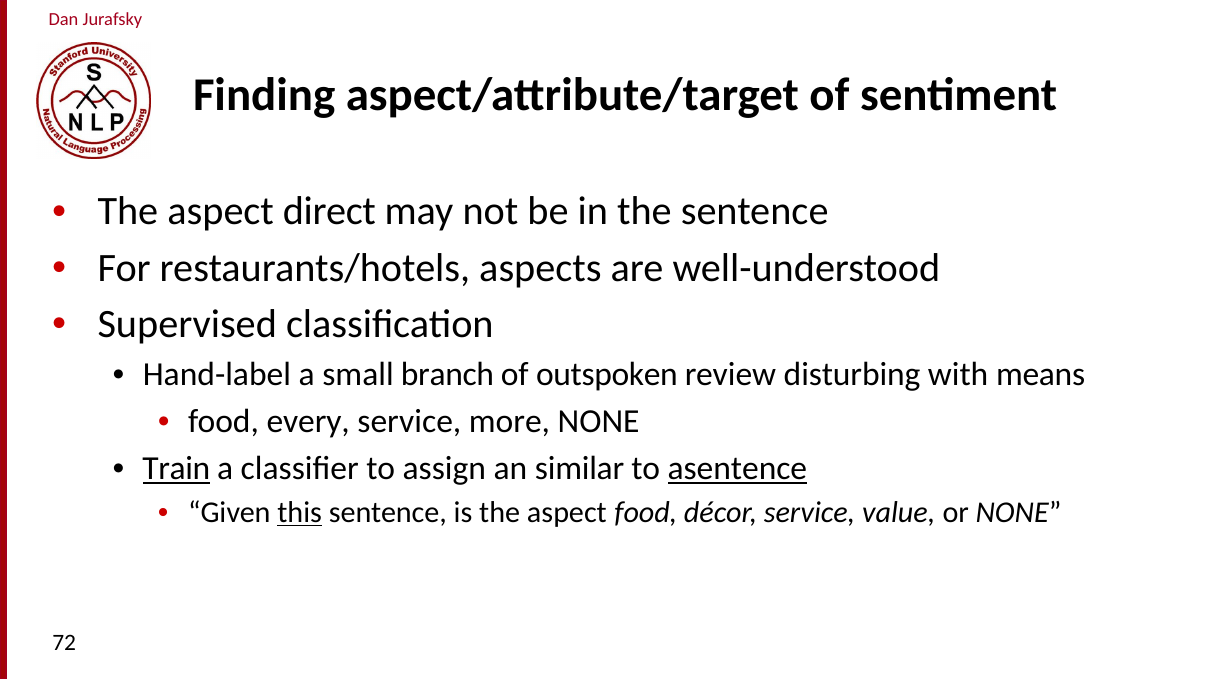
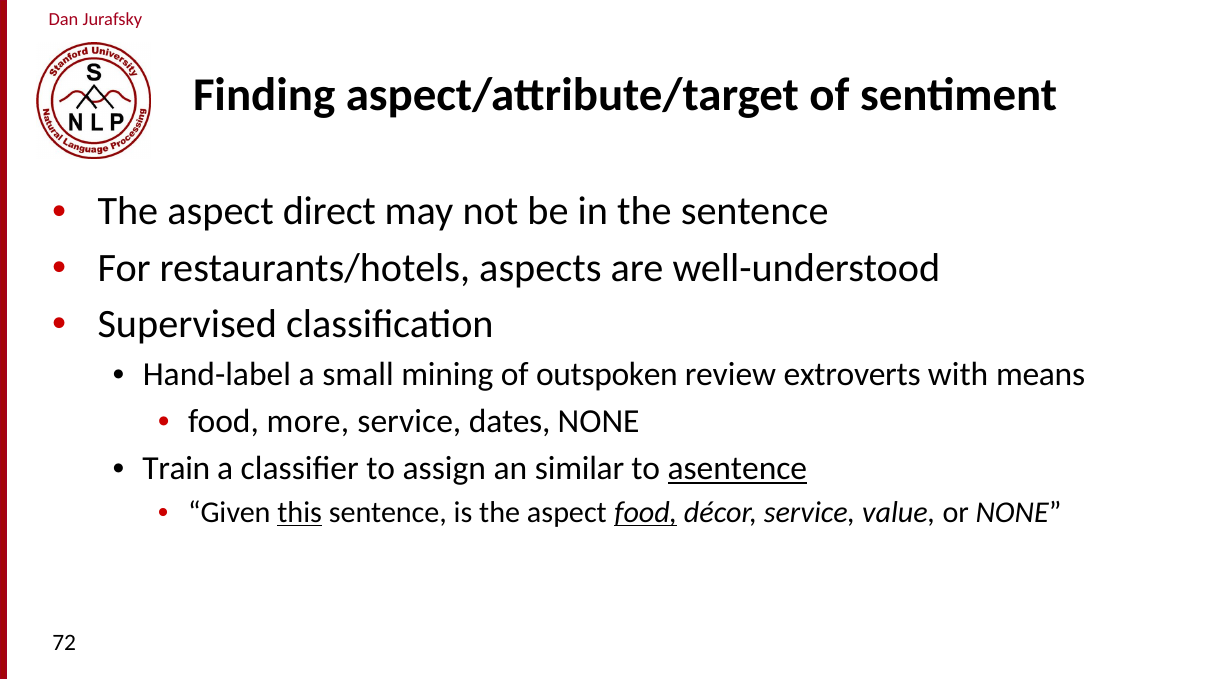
branch: branch -> mining
disturbing: disturbing -> extroverts
every: every -> more
more: more -> dates
Train underline: present -> none
food at (646, 513) underline: none -> present
